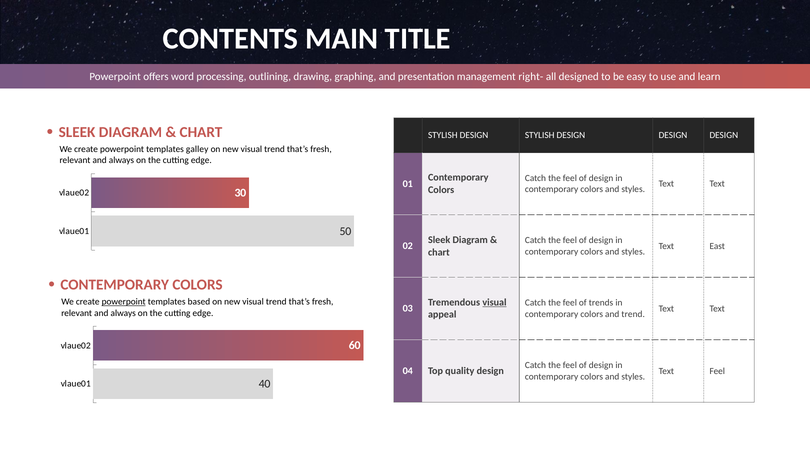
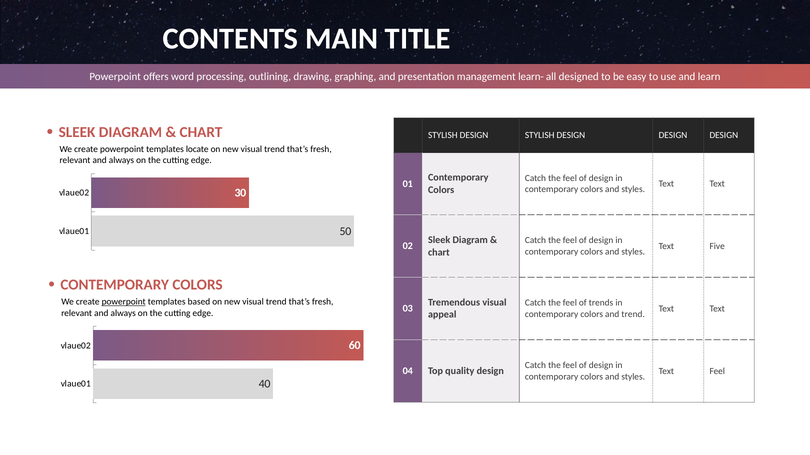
right-: right- -> learn-
galley: galley -> locate
East: East -> Five
visual at (494, 303) underline: present -> none
